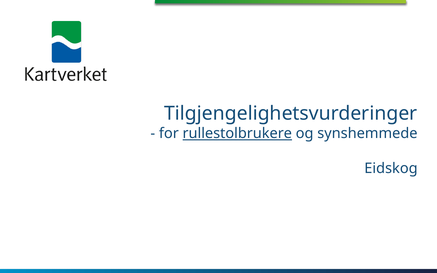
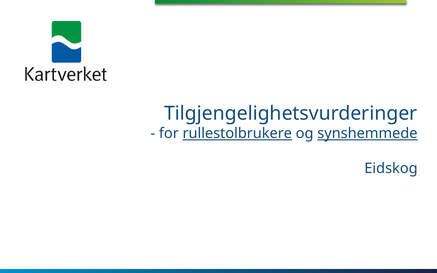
synshemmede underline: none -> present
